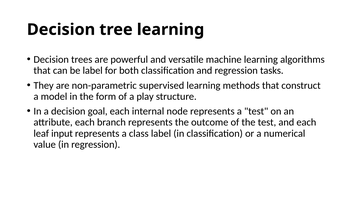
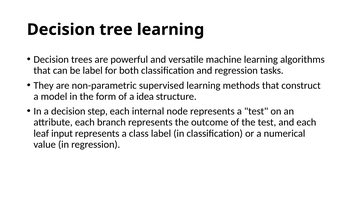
play: play -> idea
goal: goal -> step
